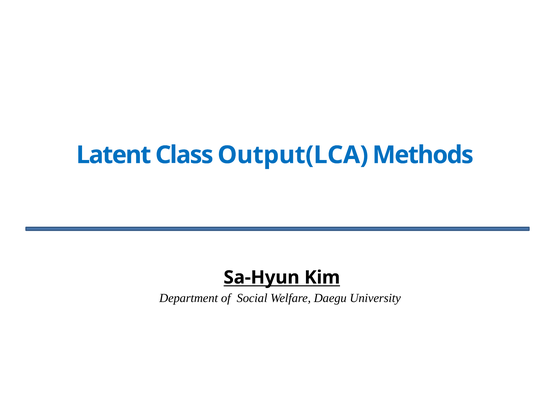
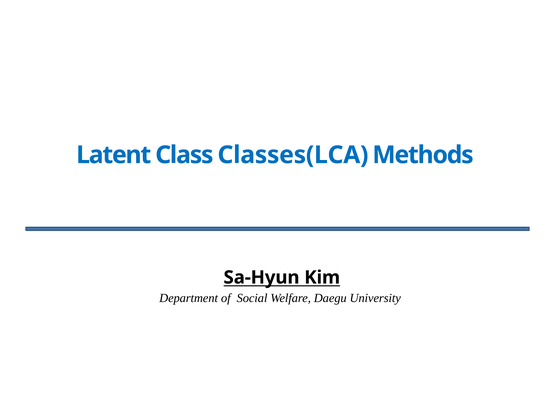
Output(LCA: Output(LCA -> Classes(LCA
